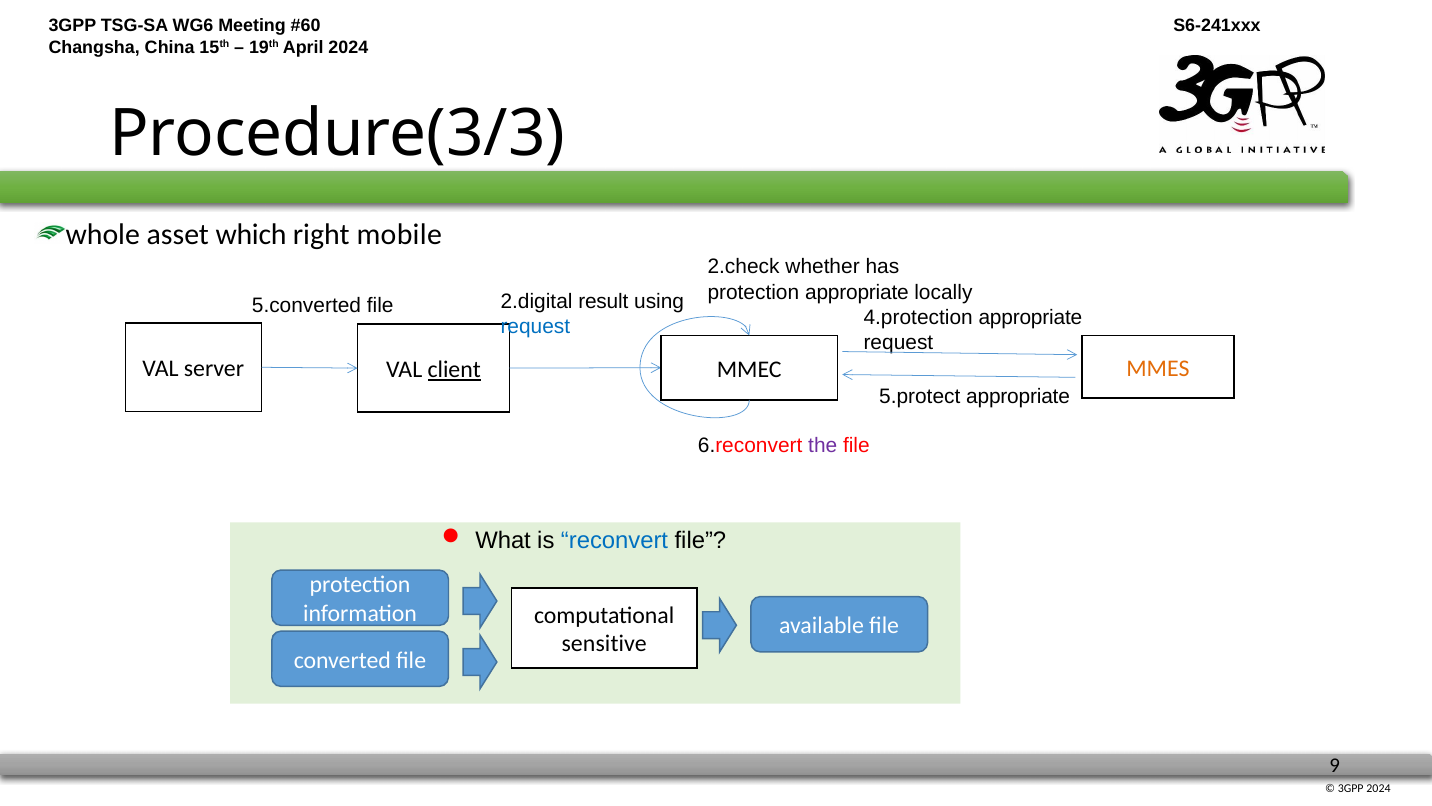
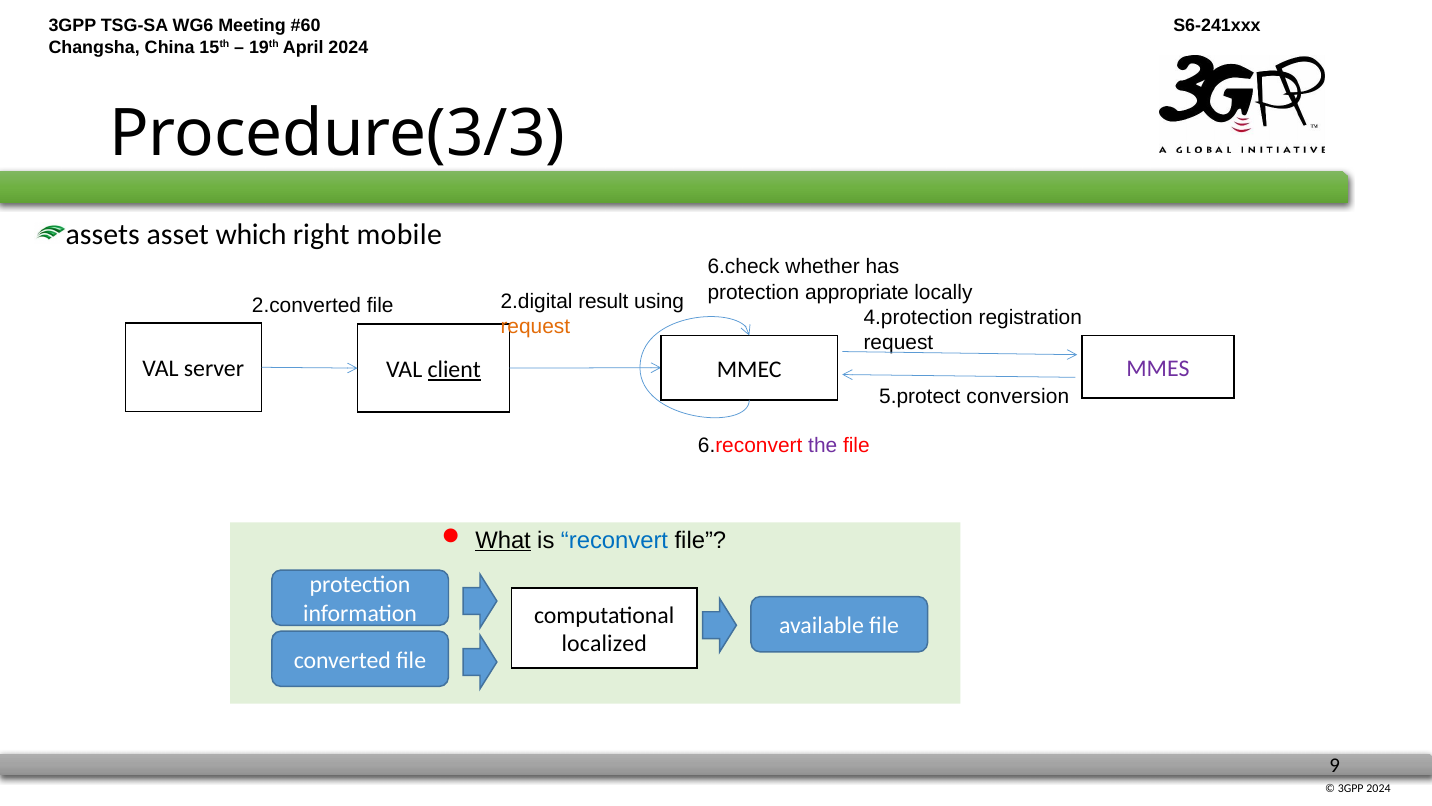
whole: whole -> assets
2.check: 2.check -> 6.check
5.converted: 5.converted -> 2.converted
4.protection appropriate: appropriate -> registration
request at (535, 327) colour: blue -> orange
MMES colour: orange -> purple
5.protect appropriate: appropriate -> conversion
What underline: none -> present
sensitive: sensitive -> localized
